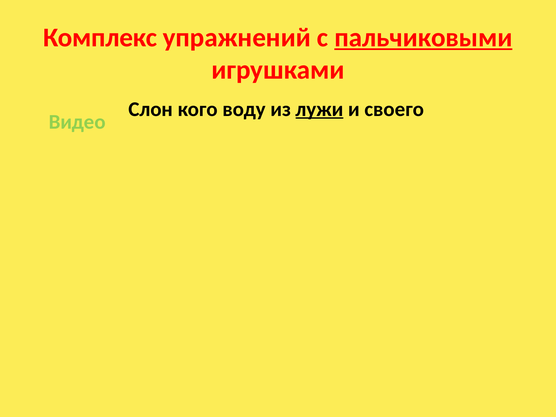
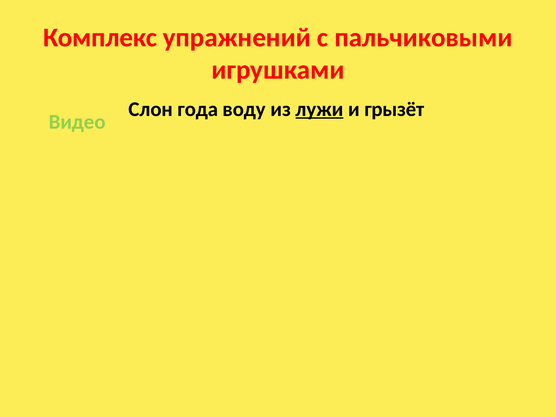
пальчиковыми underline: present -> none
кого: кого -> года
своего: своего -> грызёт
